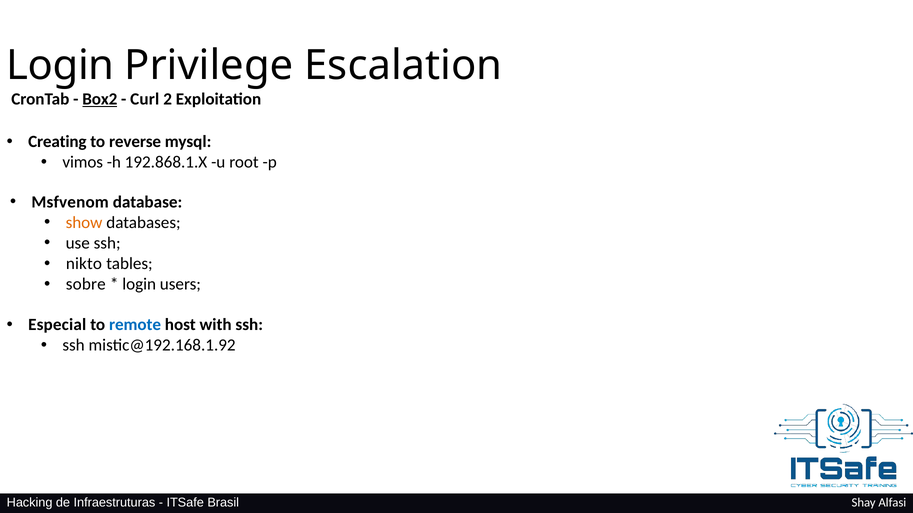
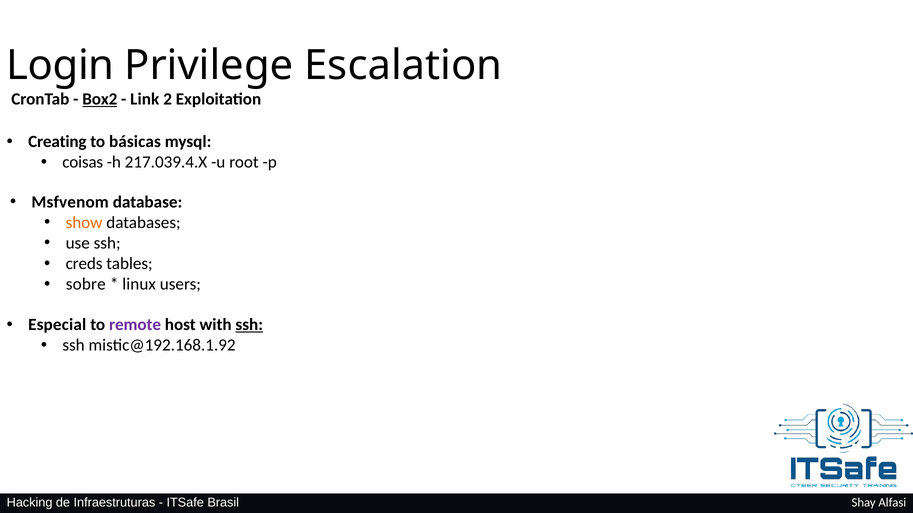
Curl: Curl -> Link
reverse: reverse -> básicas
vimos: vimos -> coisas
192.868.1.X: 192.868.1.X -> 217.039.4.X
nikto: nikto -> creds
login at (139, 285): login -> linux
remote colour: blue -> purple
ssh at (249, 325) underline: none -> present
